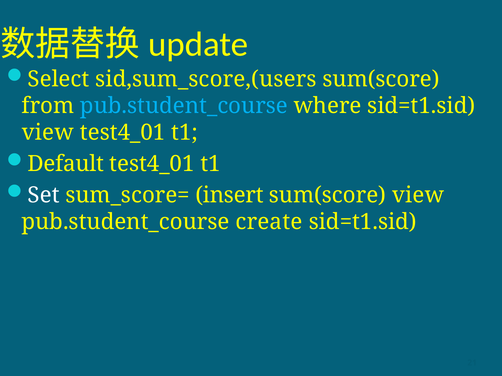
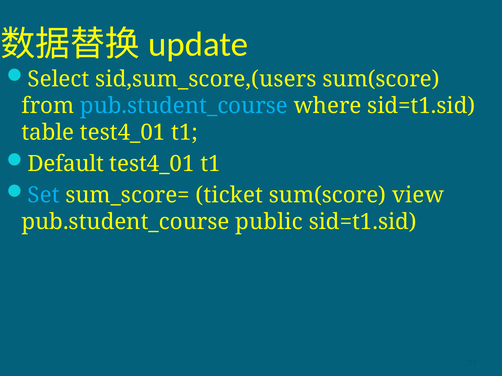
view at (48, 133): view -> table
Set colour: white -> light blue
insert: insert -> ticket
create: create -> public
